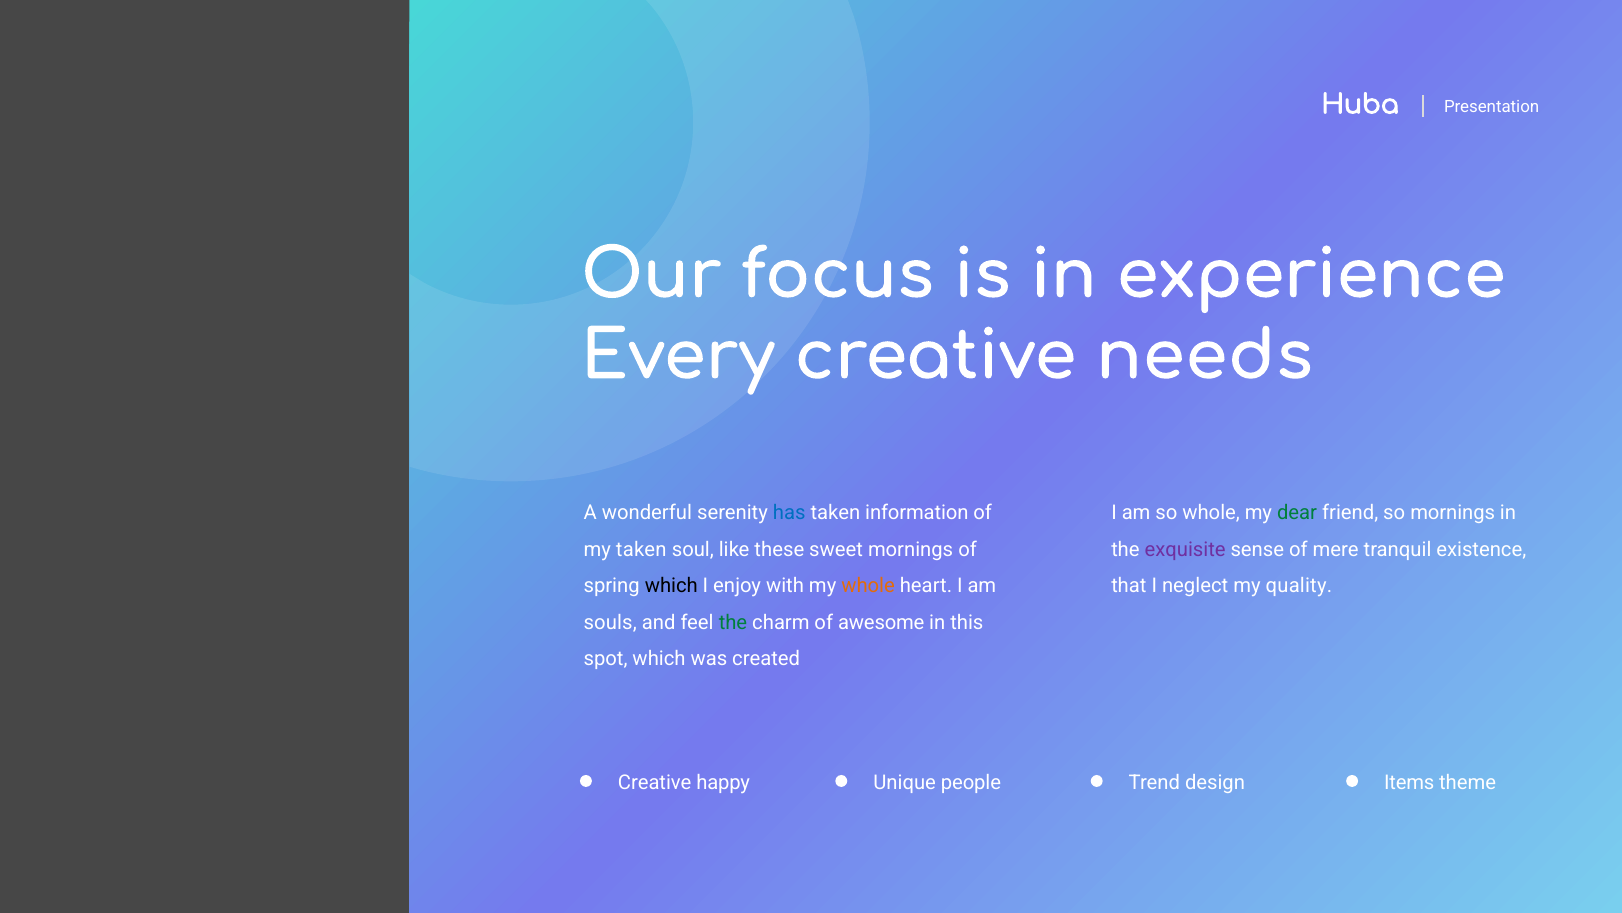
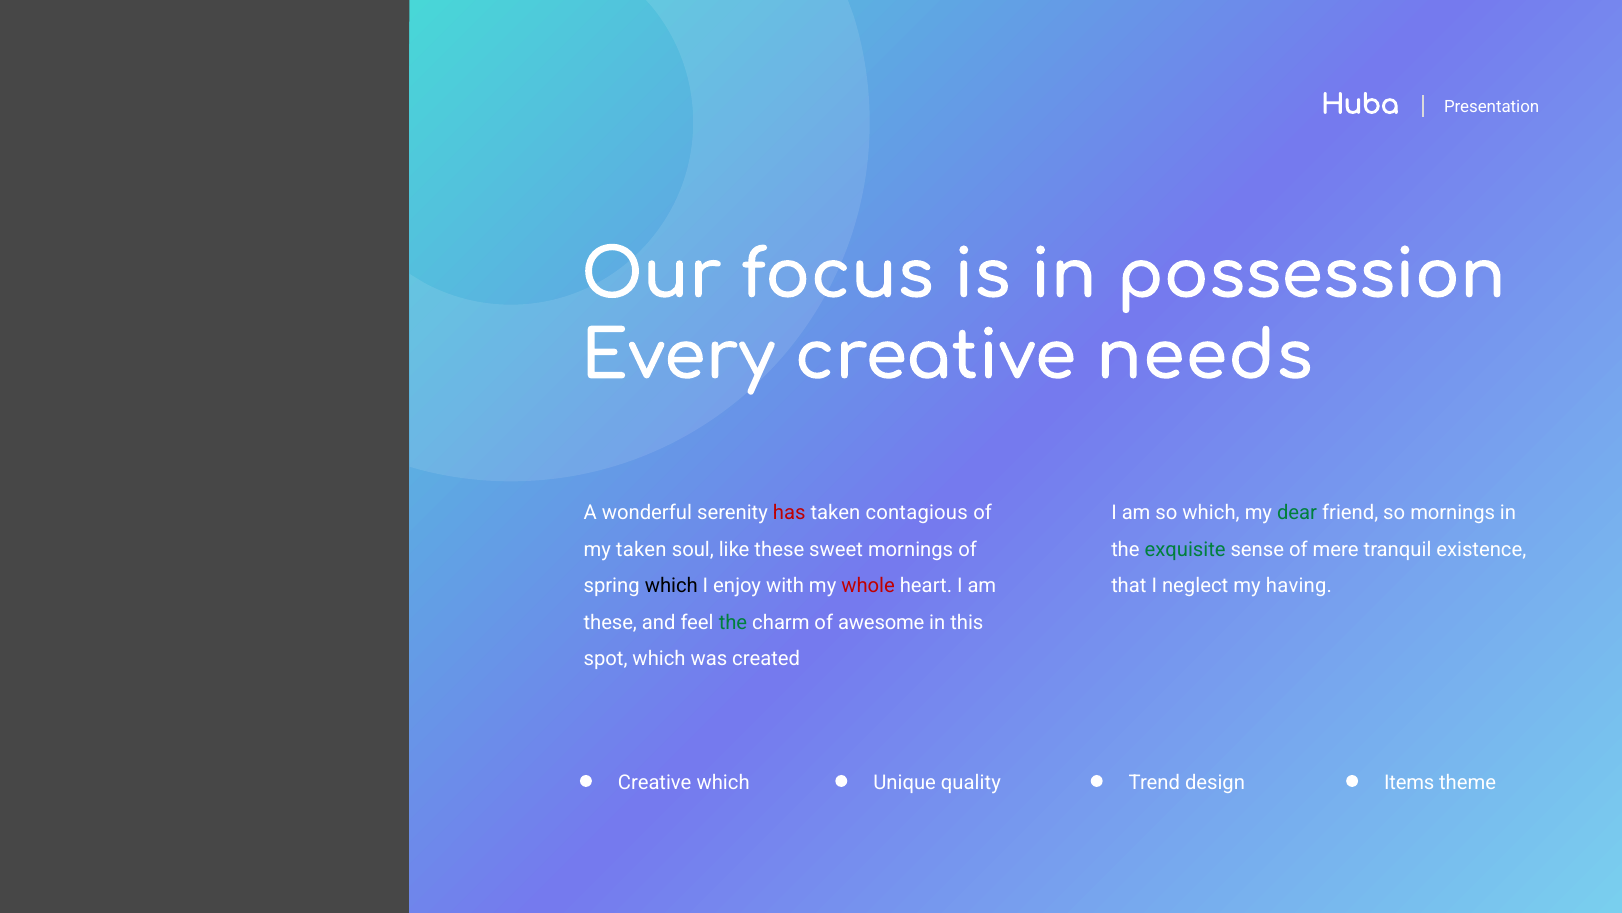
experience: experience -> possession
has colour: blue -> red
information: information -> contagious
so whole: whole -> which
exquisite colour: purple -> green
whole at (868, 586) colour: orange -> red
quality: quality -> having
souls at (610, 622): souls -> these
Creative happy: happy -> which
people: people -> quality
